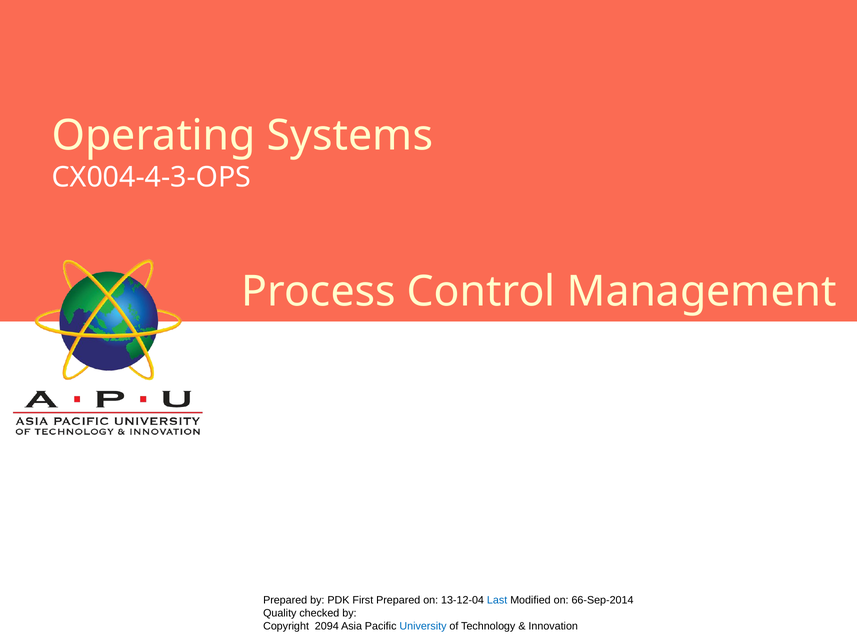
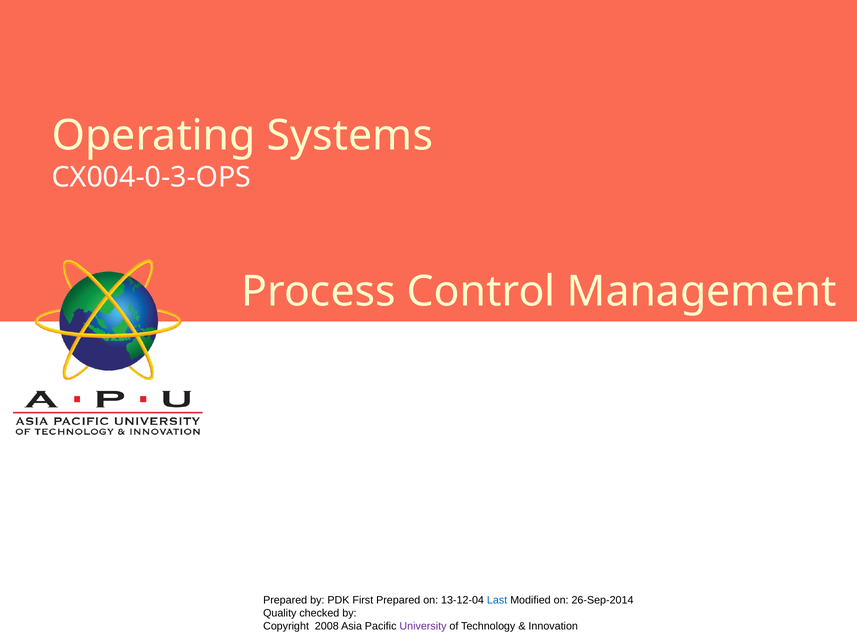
CX004-4-3-OPS: CX004-4-3-OPS -> CX004-0-3-OPS
66-Sep-2014: 66-Sep-2014 -> 26-Sep-2014
2094: 2094 -> 2008
University colour: blue -> purple
